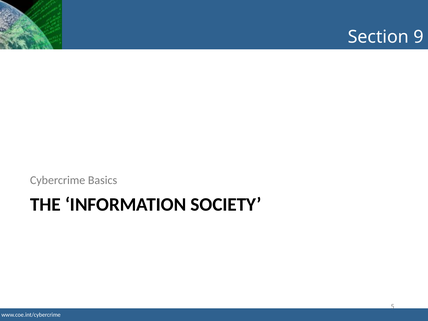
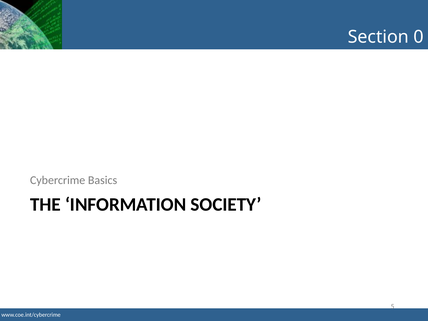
9: 9 -> 0
